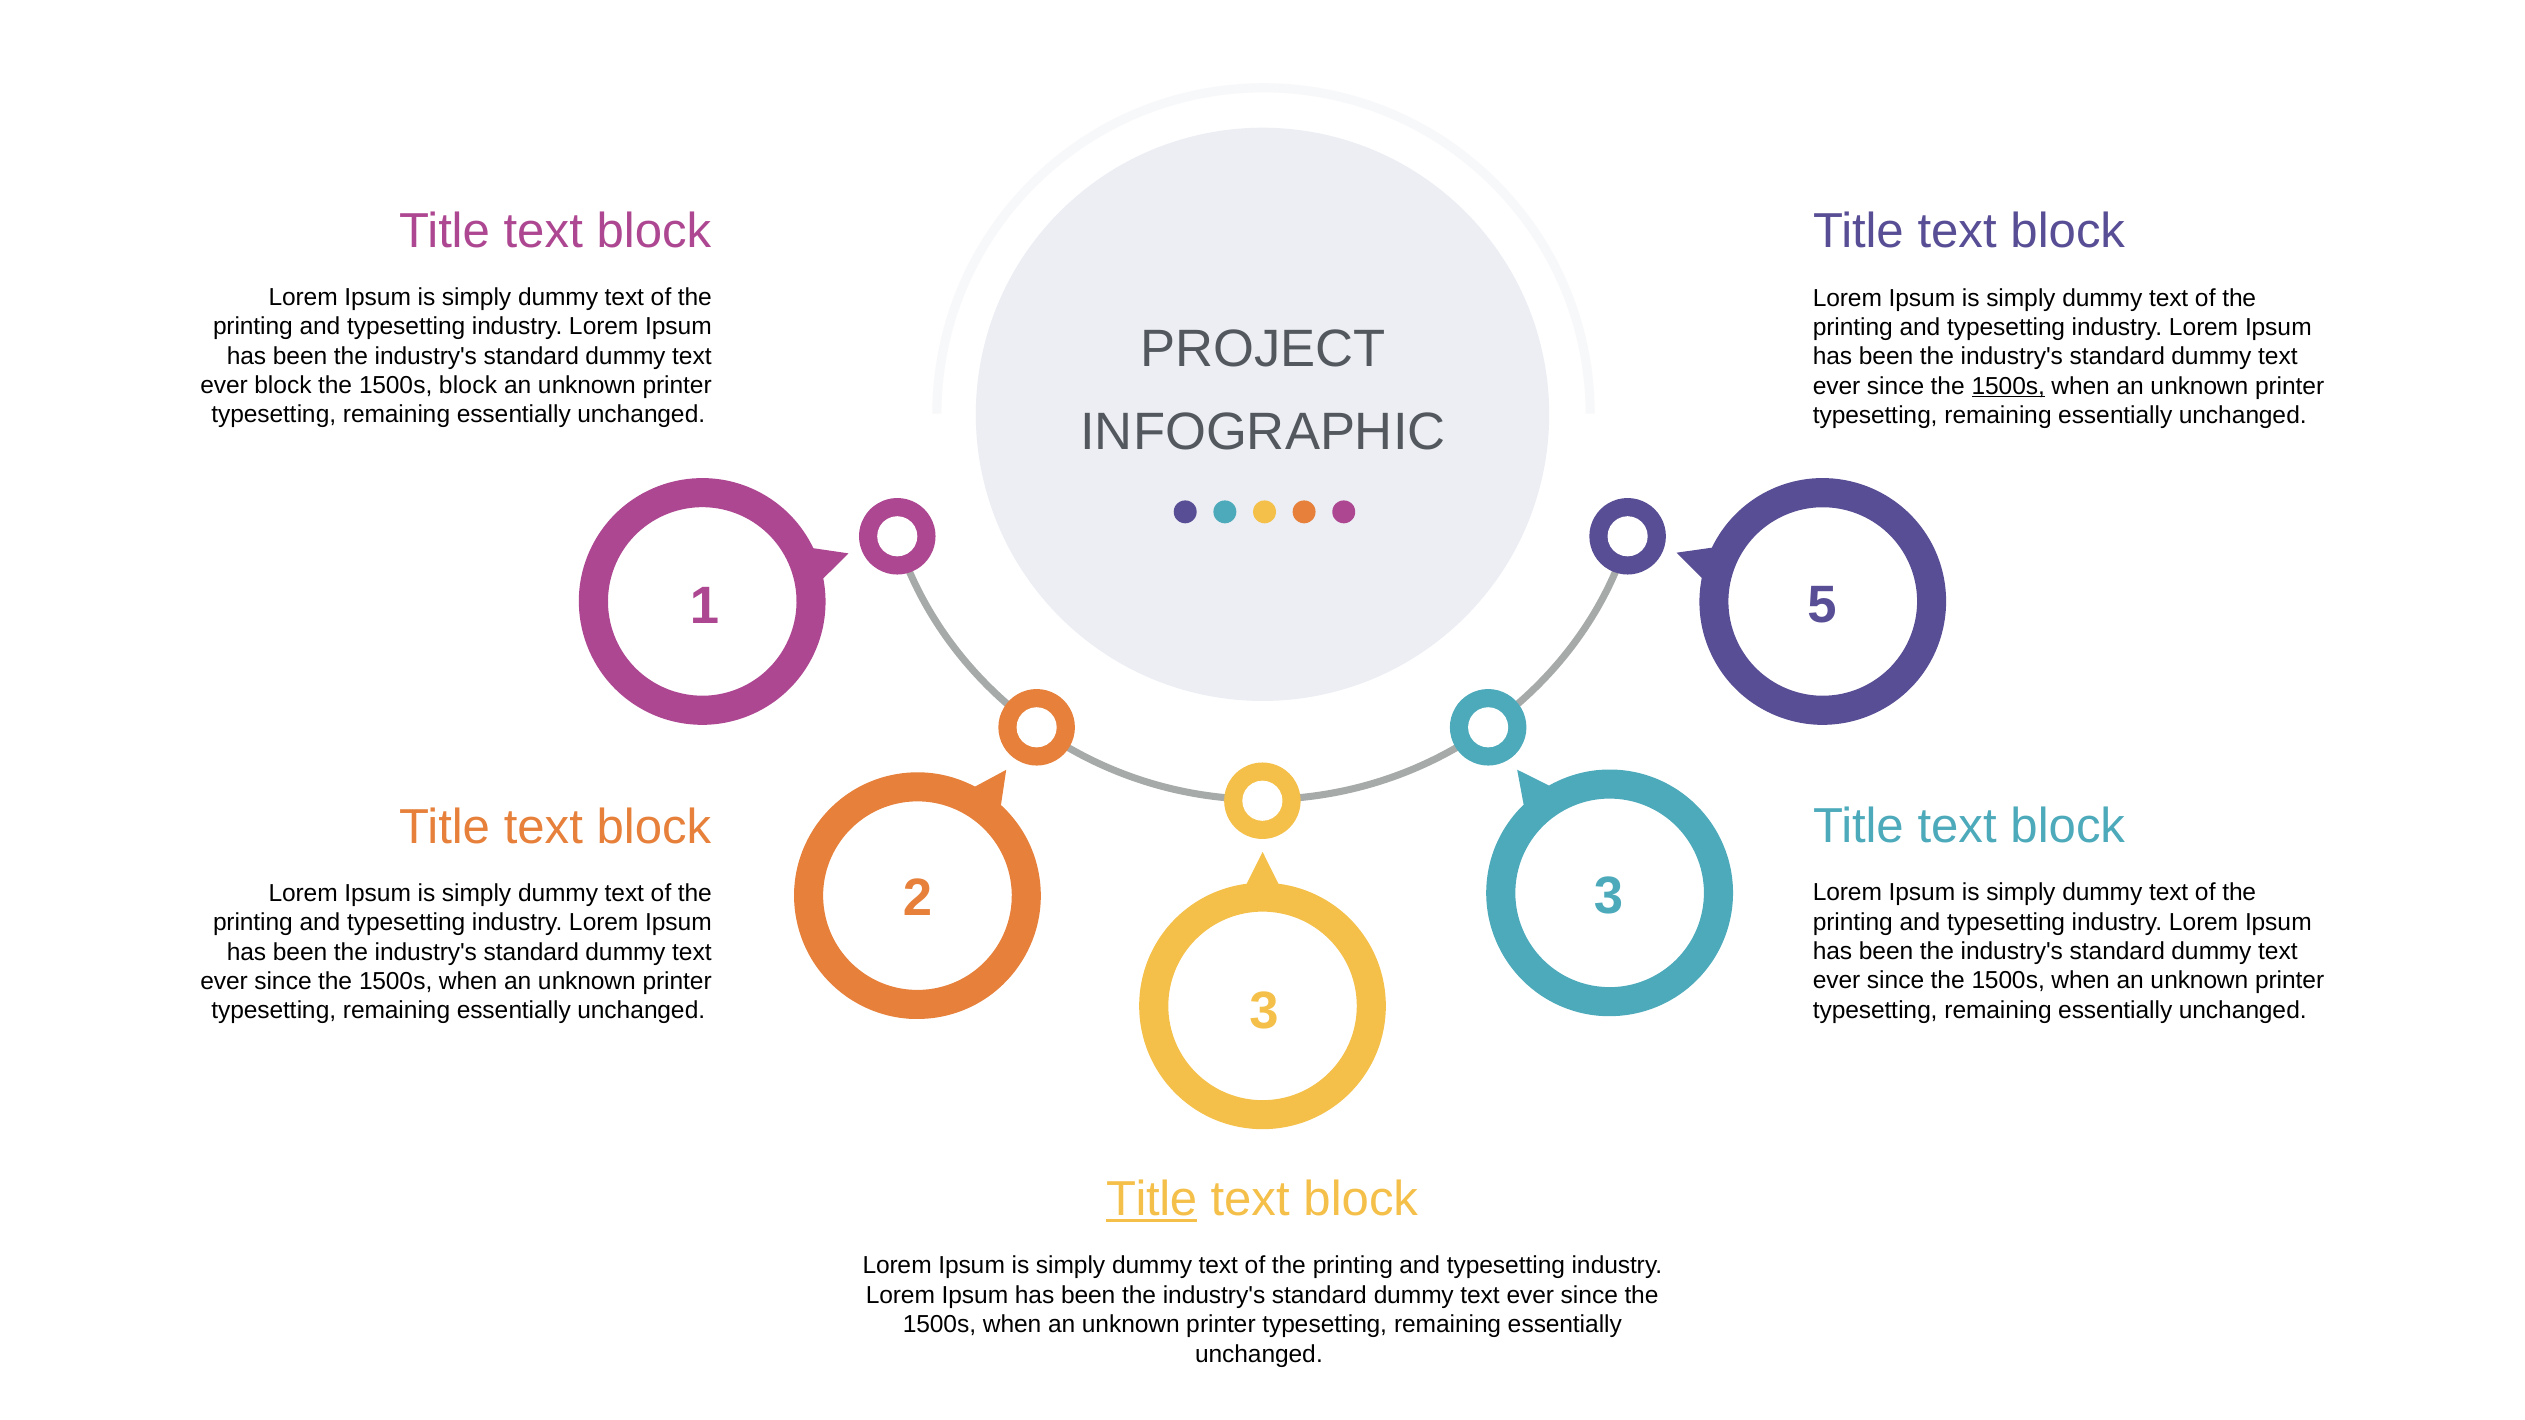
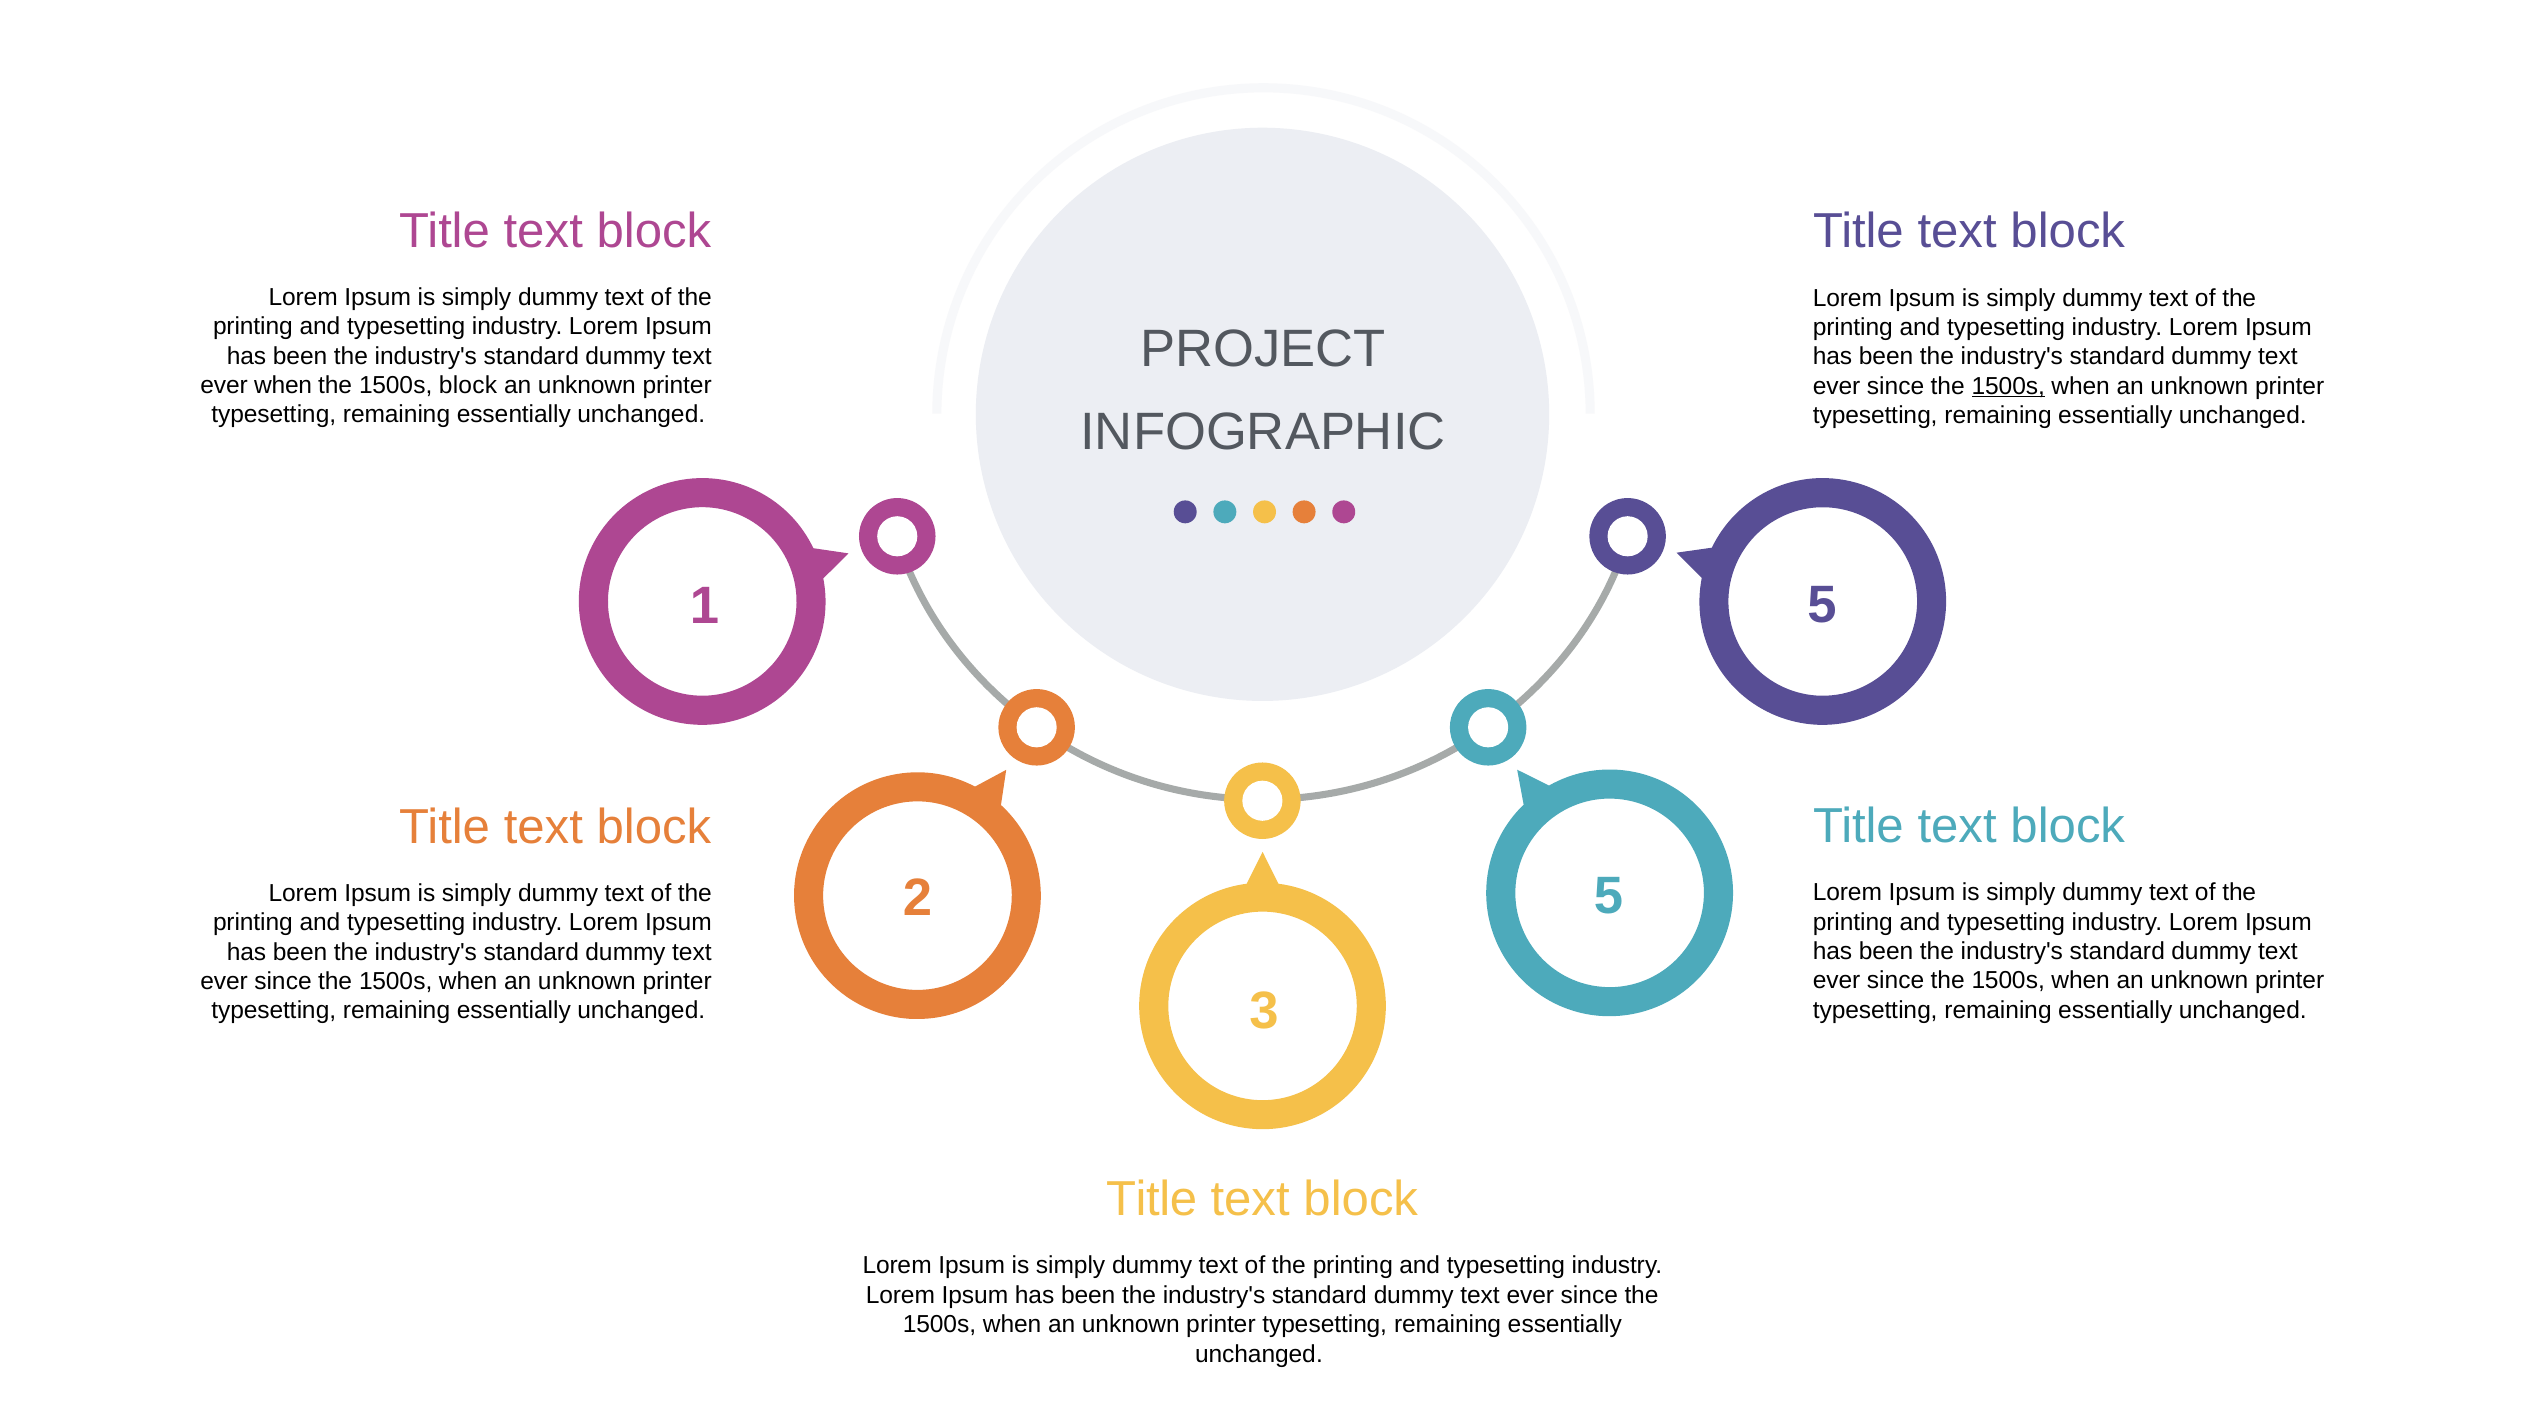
ever block: block -> when
2 3: 3 -> 5
Title at (1152, 1200) underline: present -> none
